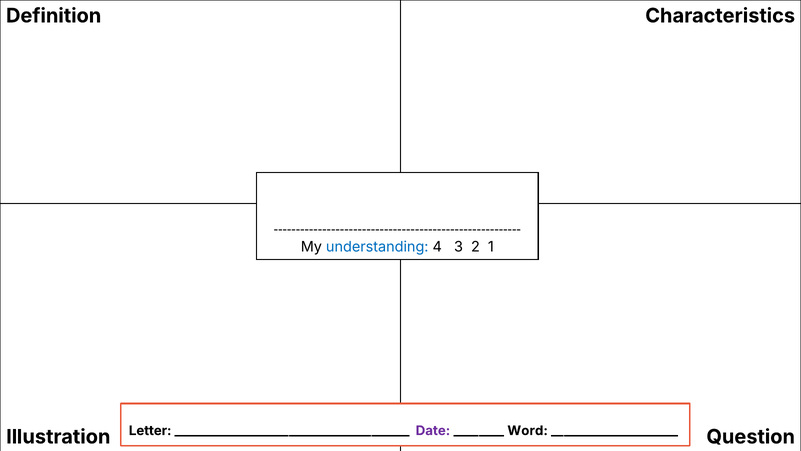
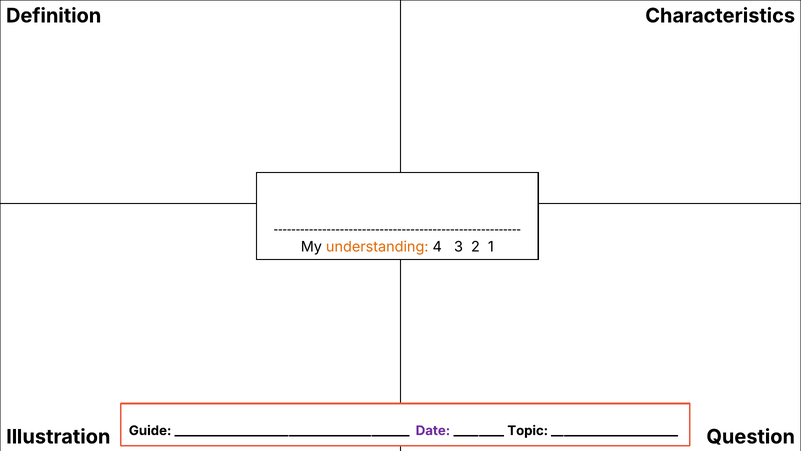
understanding colour: blue -> orange
Letter: Letter -> Guide
Word: Word -> Topic
